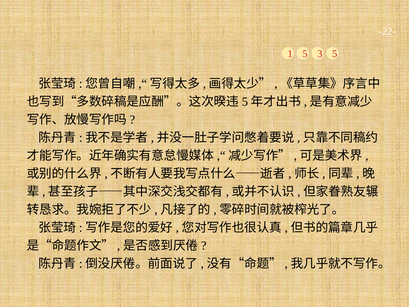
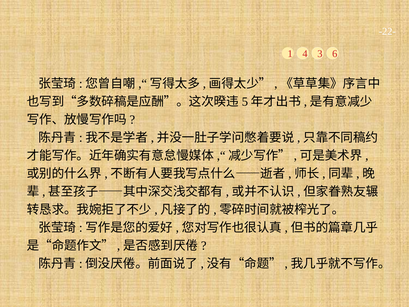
1 5: 5 -> 4
3 5: 5 -> 6
